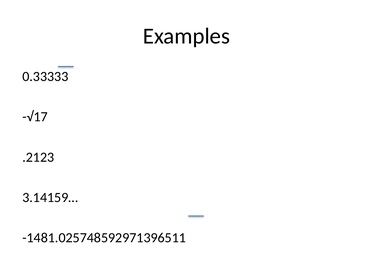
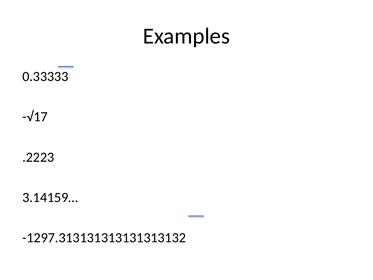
.2123: .2123 -> .2223
-1481.025748592971396511: -1481.025748592971396511 -> -1297.313131313131313132
